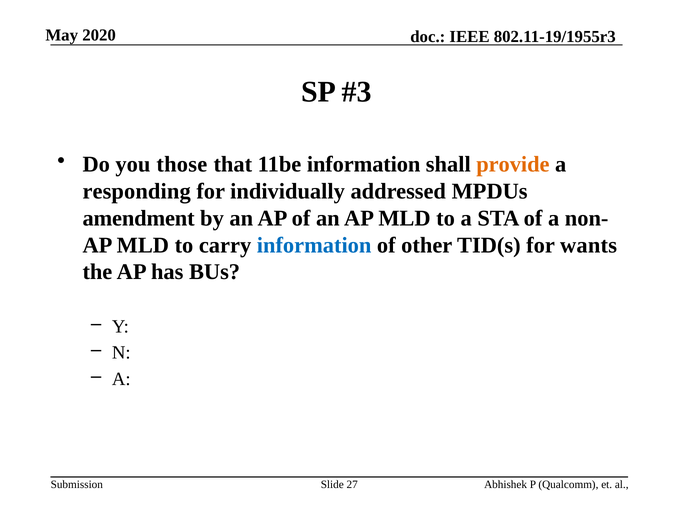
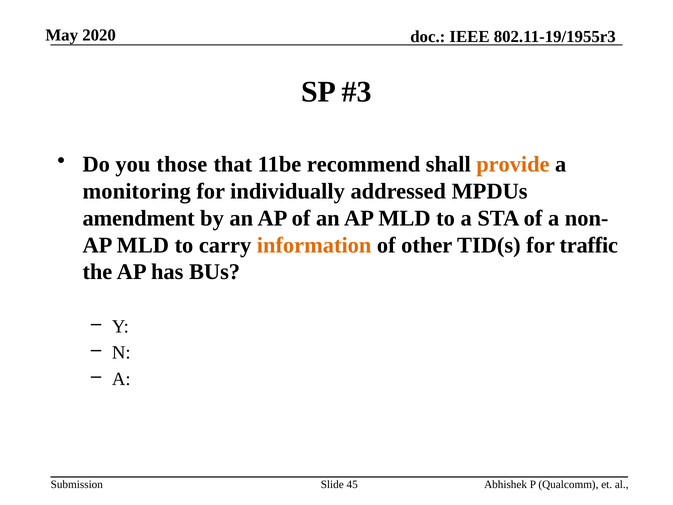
11be information: information -> recommend
responding: responding -> monitoring
information at (314, 245) colour: blue -> orange
wants: wants -> traffic
27: 27 -> 45
